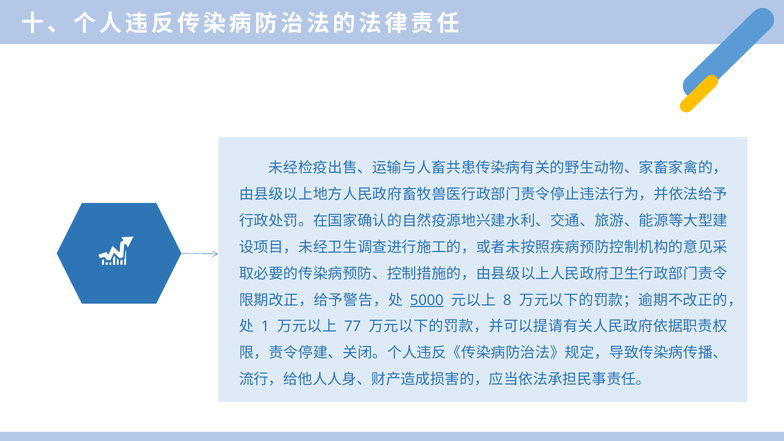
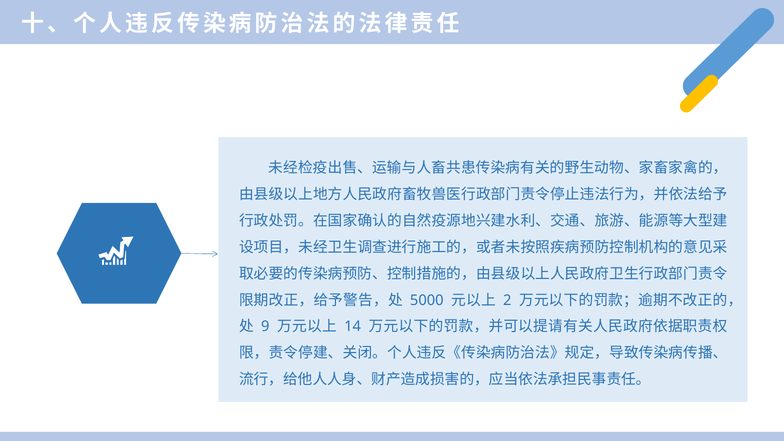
5000 underline: present -> none
8: 8 -> 2
1: 1 -> 9
77: 77 -> 14
